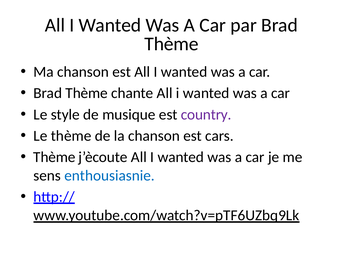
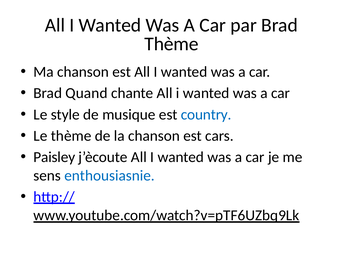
Thème at (87, 93): Thème -> Quand
country colour: purple -> blue
Thème at (54, 157): Thème -> Paisley
